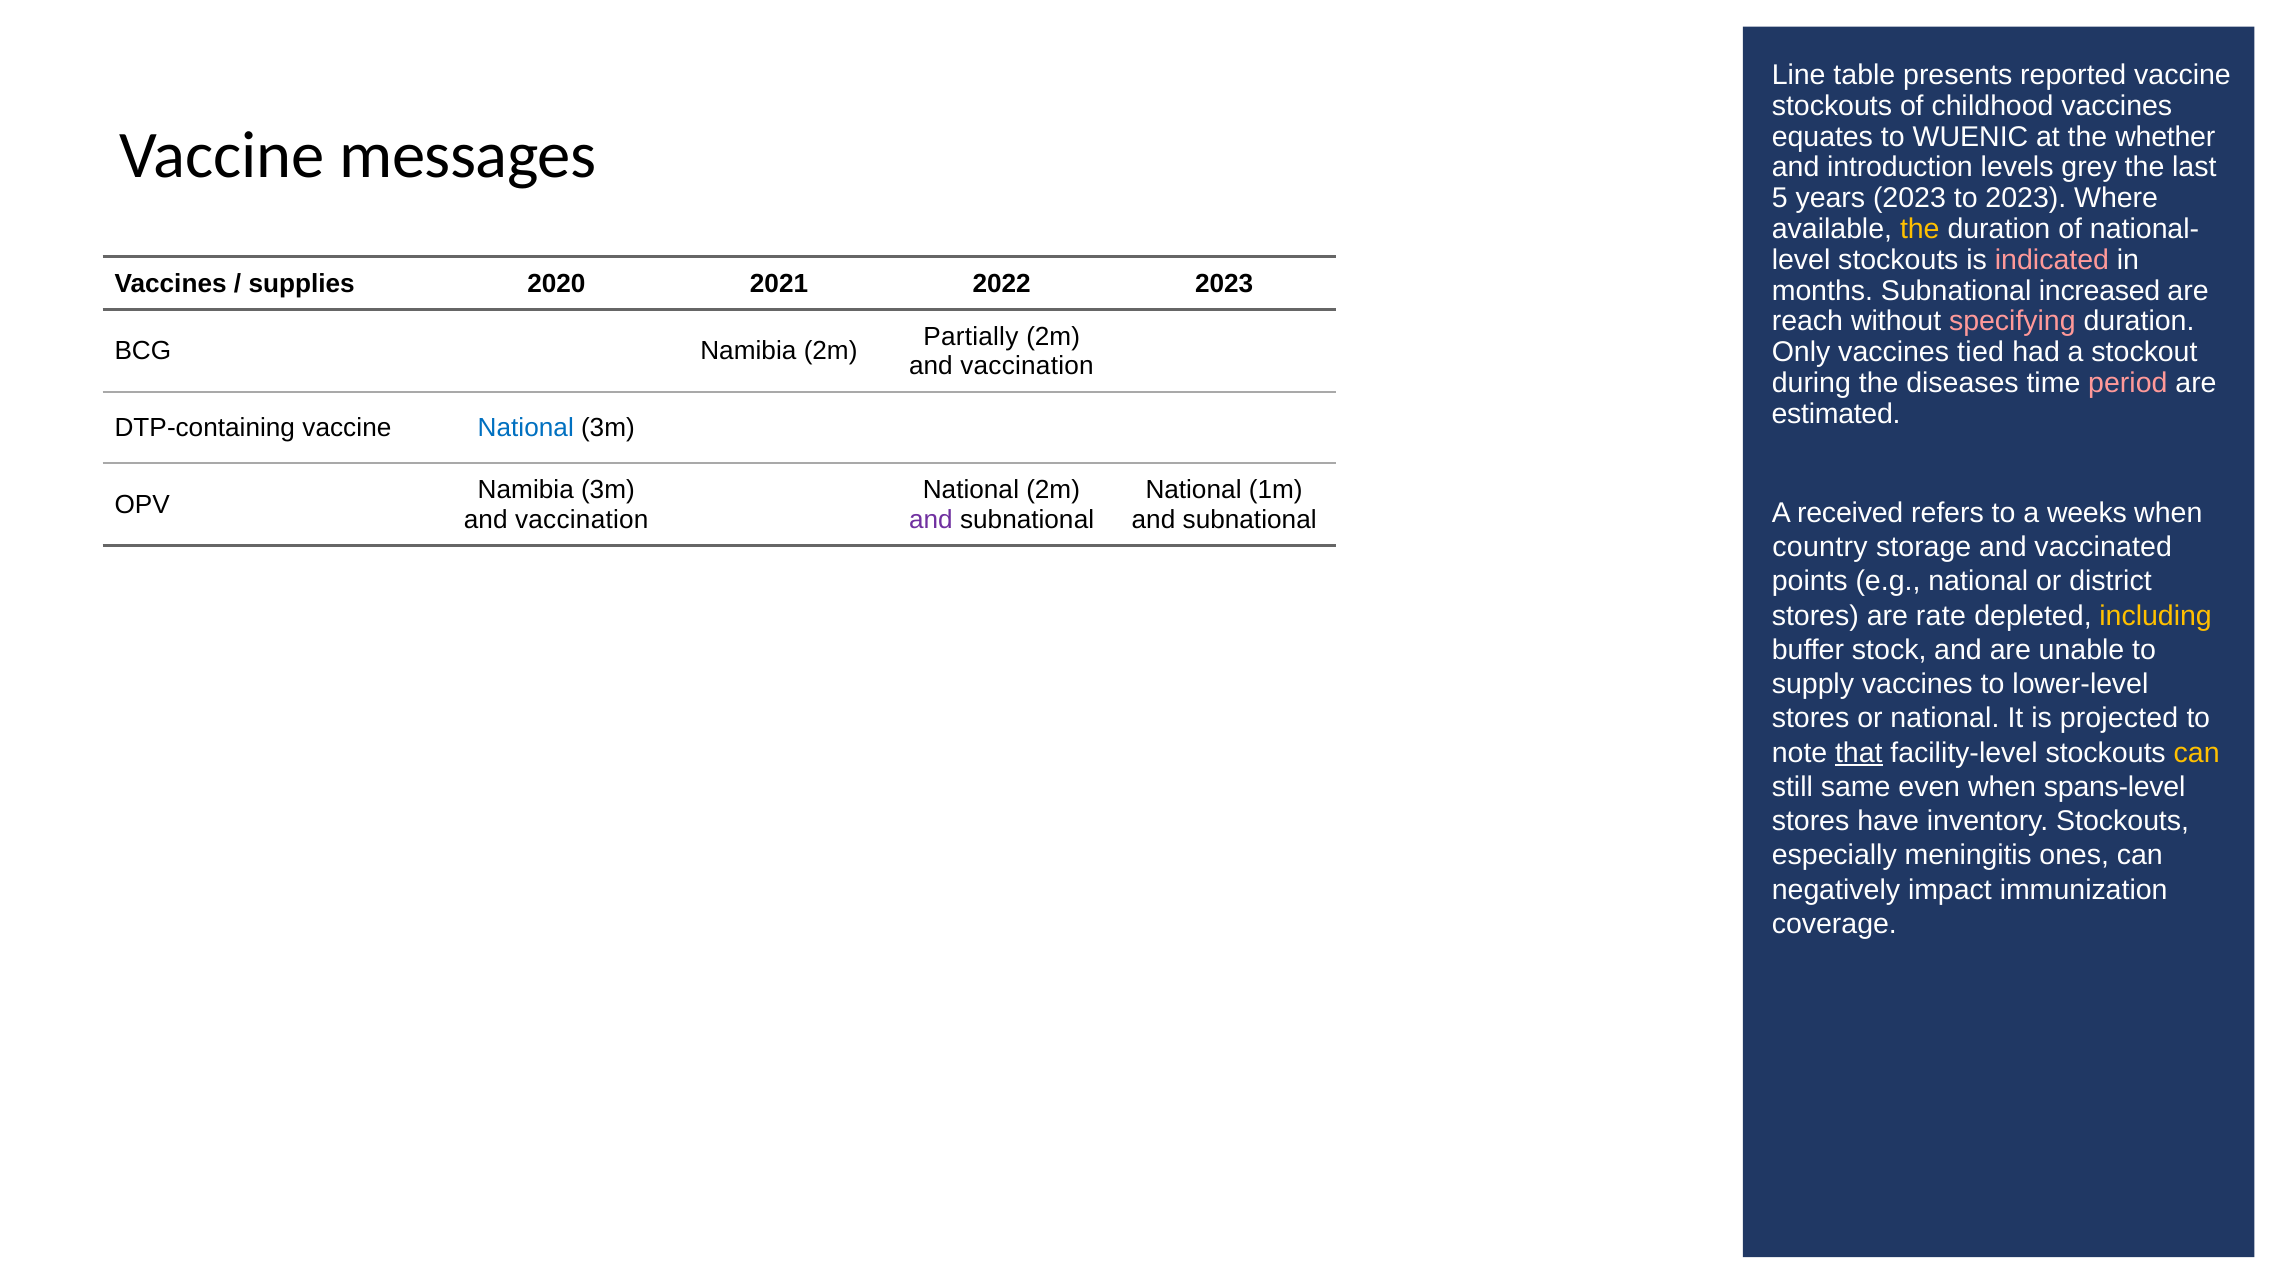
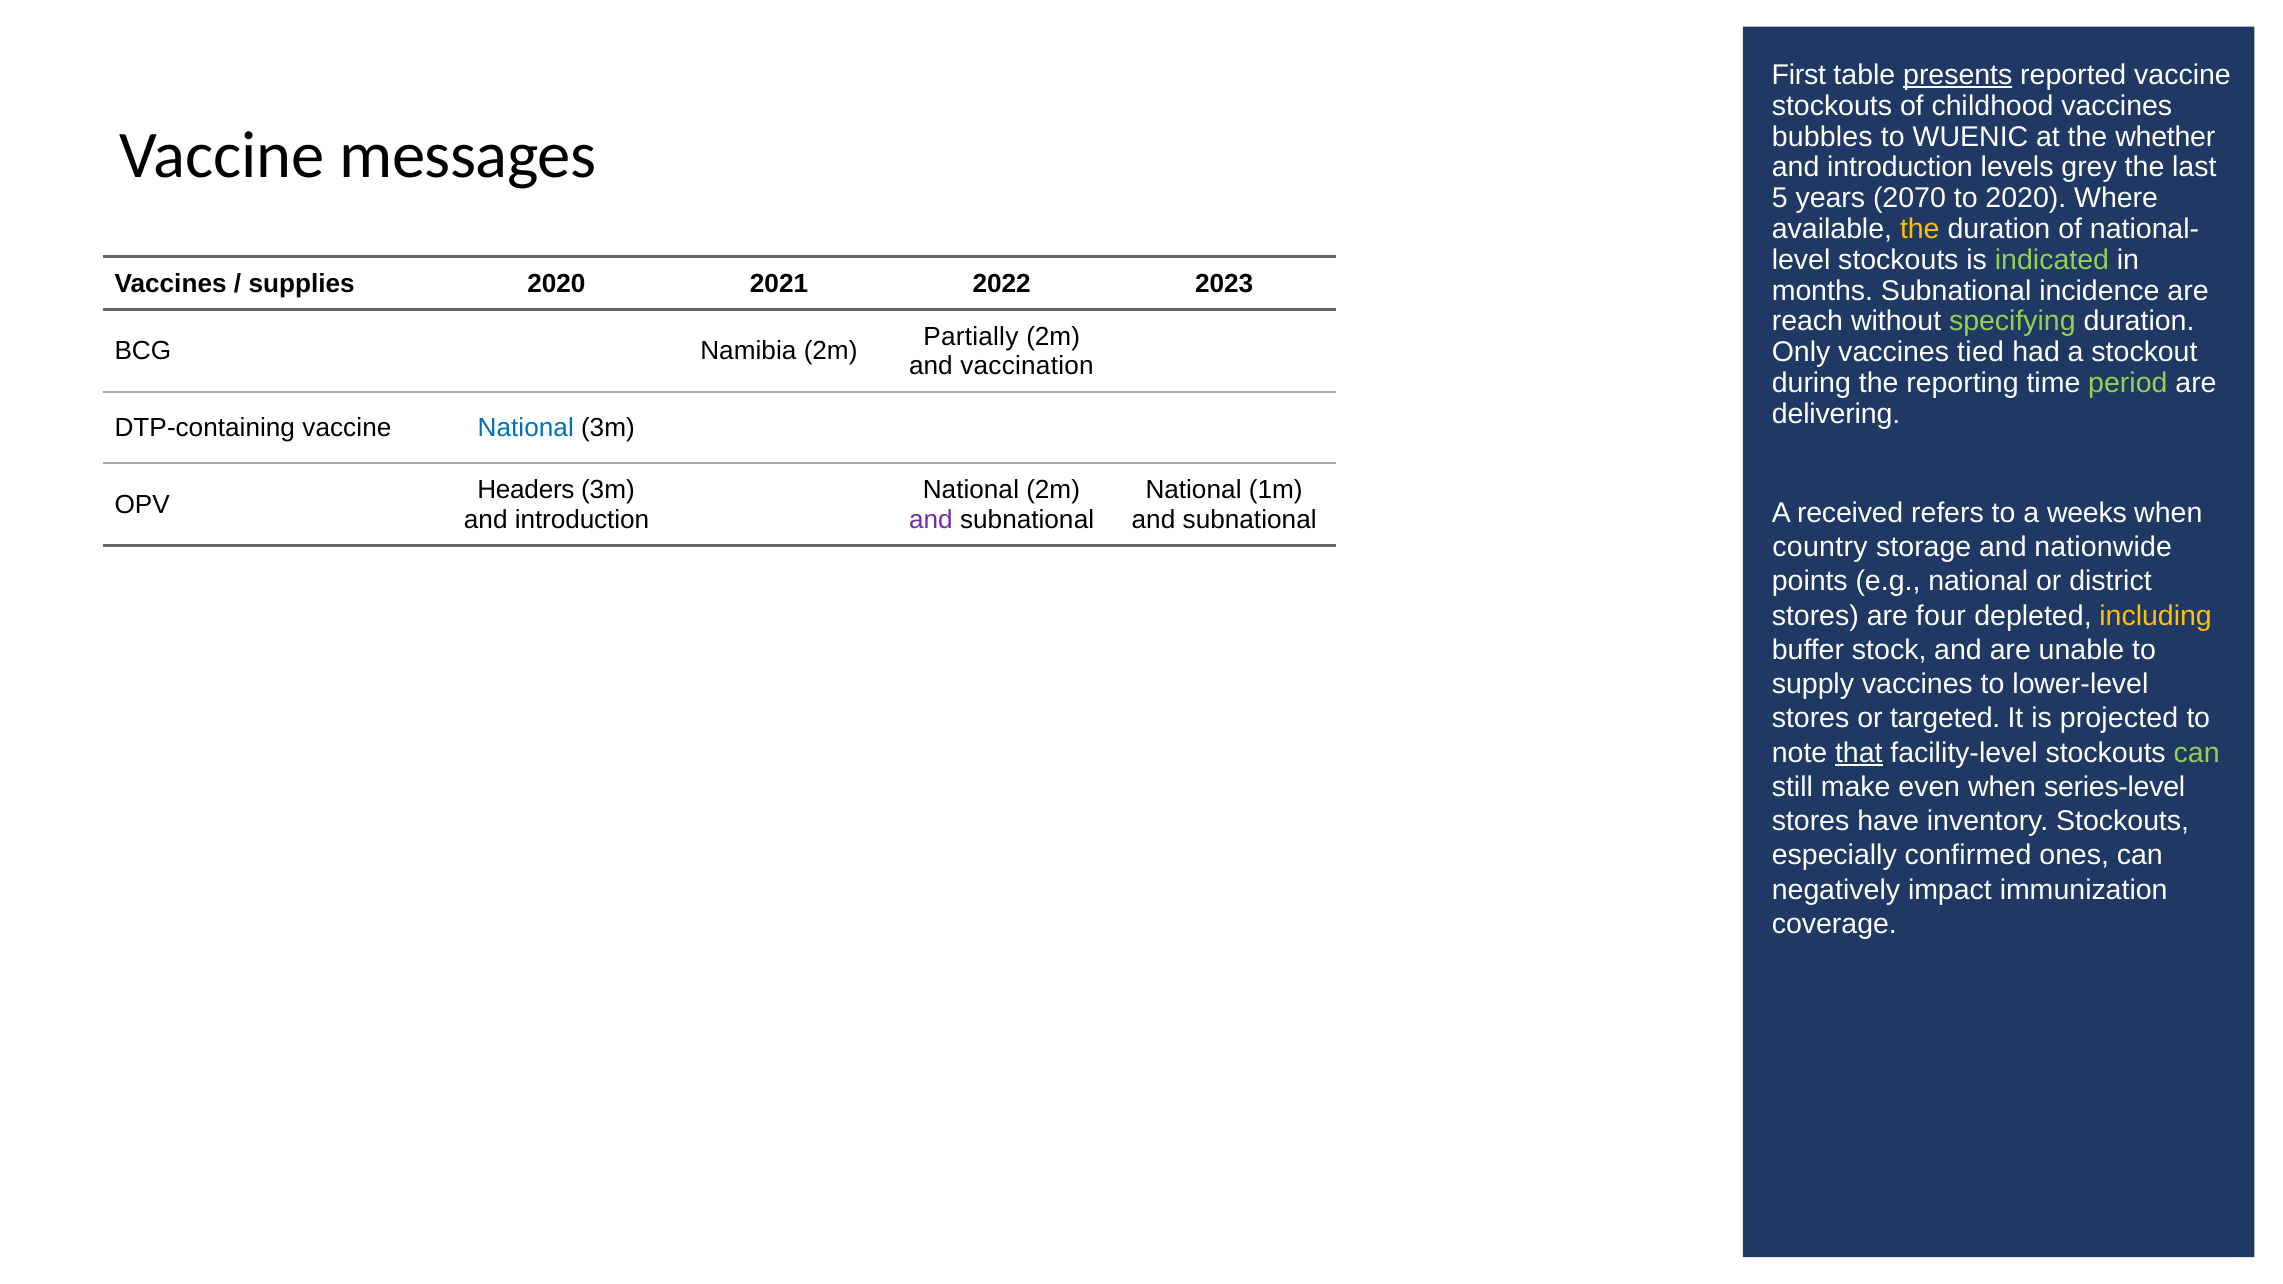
Line: Line -> First
presents underline: none -> present
equates: equates -> bubbles
years 2023: 2023 -> 2070
to 2023: 2023 -> 2020
indicated colour: pink -> light green
increased: increased -> incidence
specifying colour: pink -> light green
diseases: diseases -> reporting
period colour: pink -> light green
estimated: estimated -> delivering
Namibia at (526, 490): Namibia -> Headers
vaccination at (582, 520): vaccination -> introduction
vaccinated: vaccinated -> nationwide
rate: rate -> four
or national: national -> targeted
can at (2197, 753) colour: yellow -> light green
same: same -> make
spans-level: spans-level -> series-level
meningitis: meningitis -> confirmed
